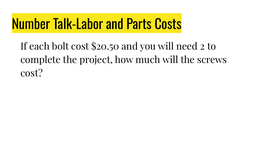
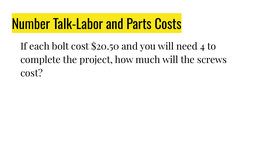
2: 2 -> 4
